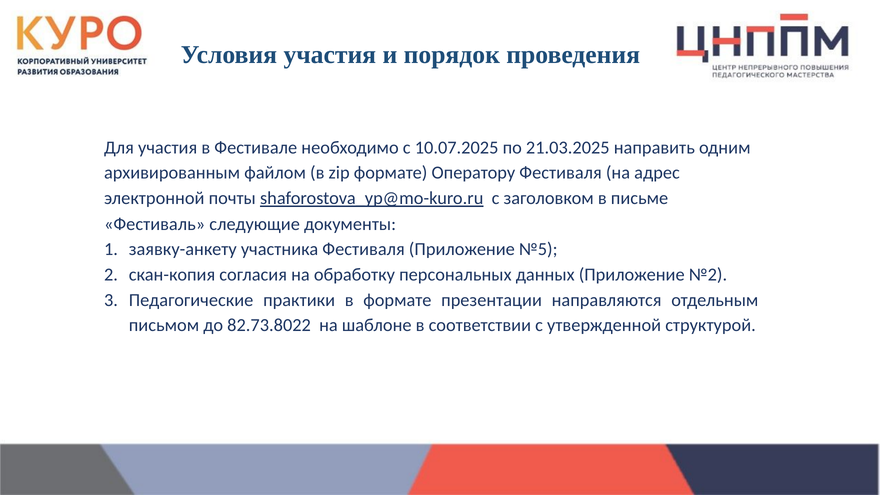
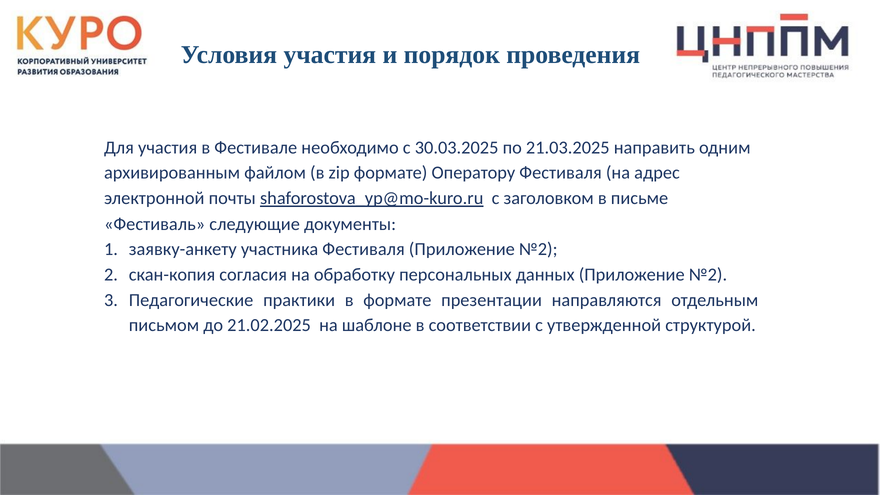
10.07.2025: 10.07.2025 -> 30.03.2025
Фестиваля Приложение №5: №5 -> №2
82.73.8022: 82.73.8022 -> 21.02.2025
